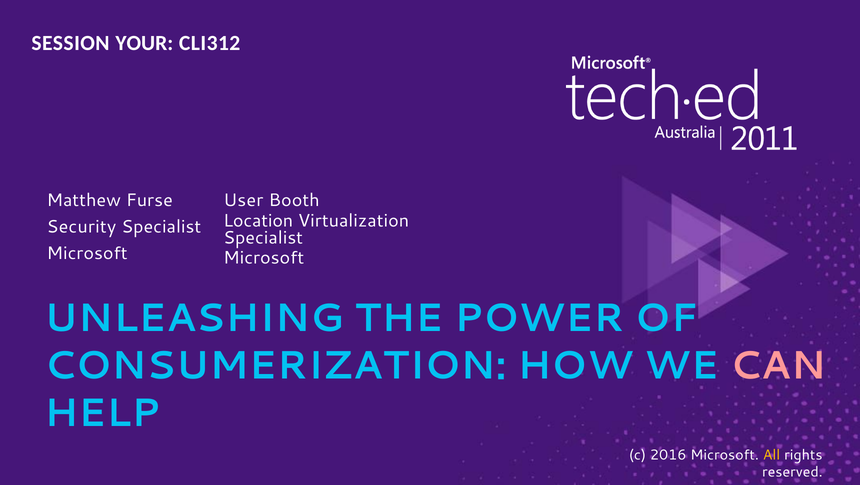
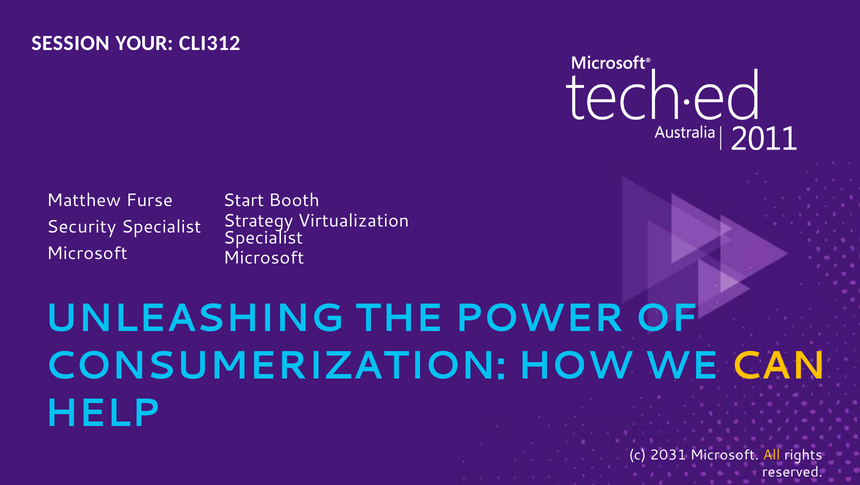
User: User -> Start
Location: Location -> Strategy
CAN colour: pink -> yellow
2016: 2016 -> 2031
